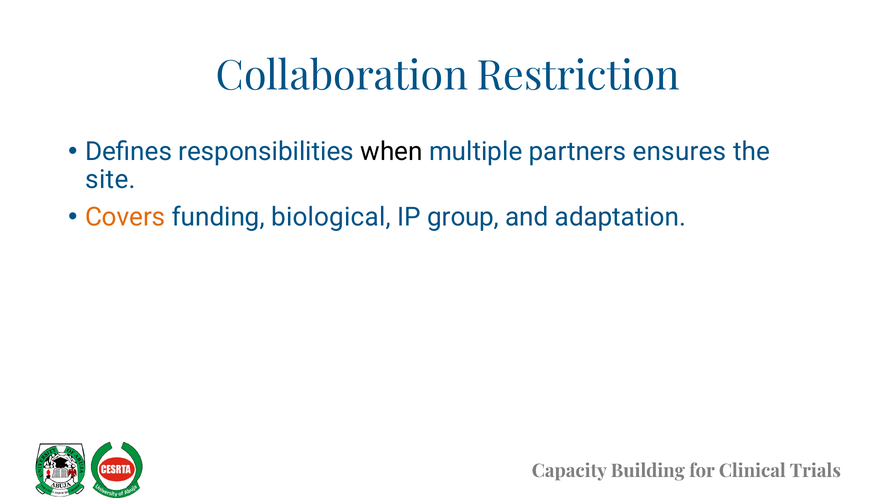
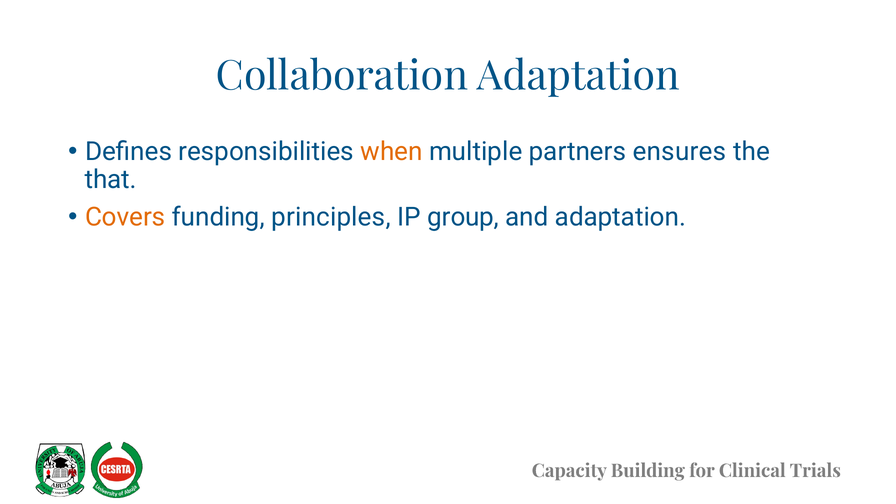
Collaboration Restriction: Restriction -> Adaptation
when colour: black -> orange
site: site -> that
biological: biological -> principles
